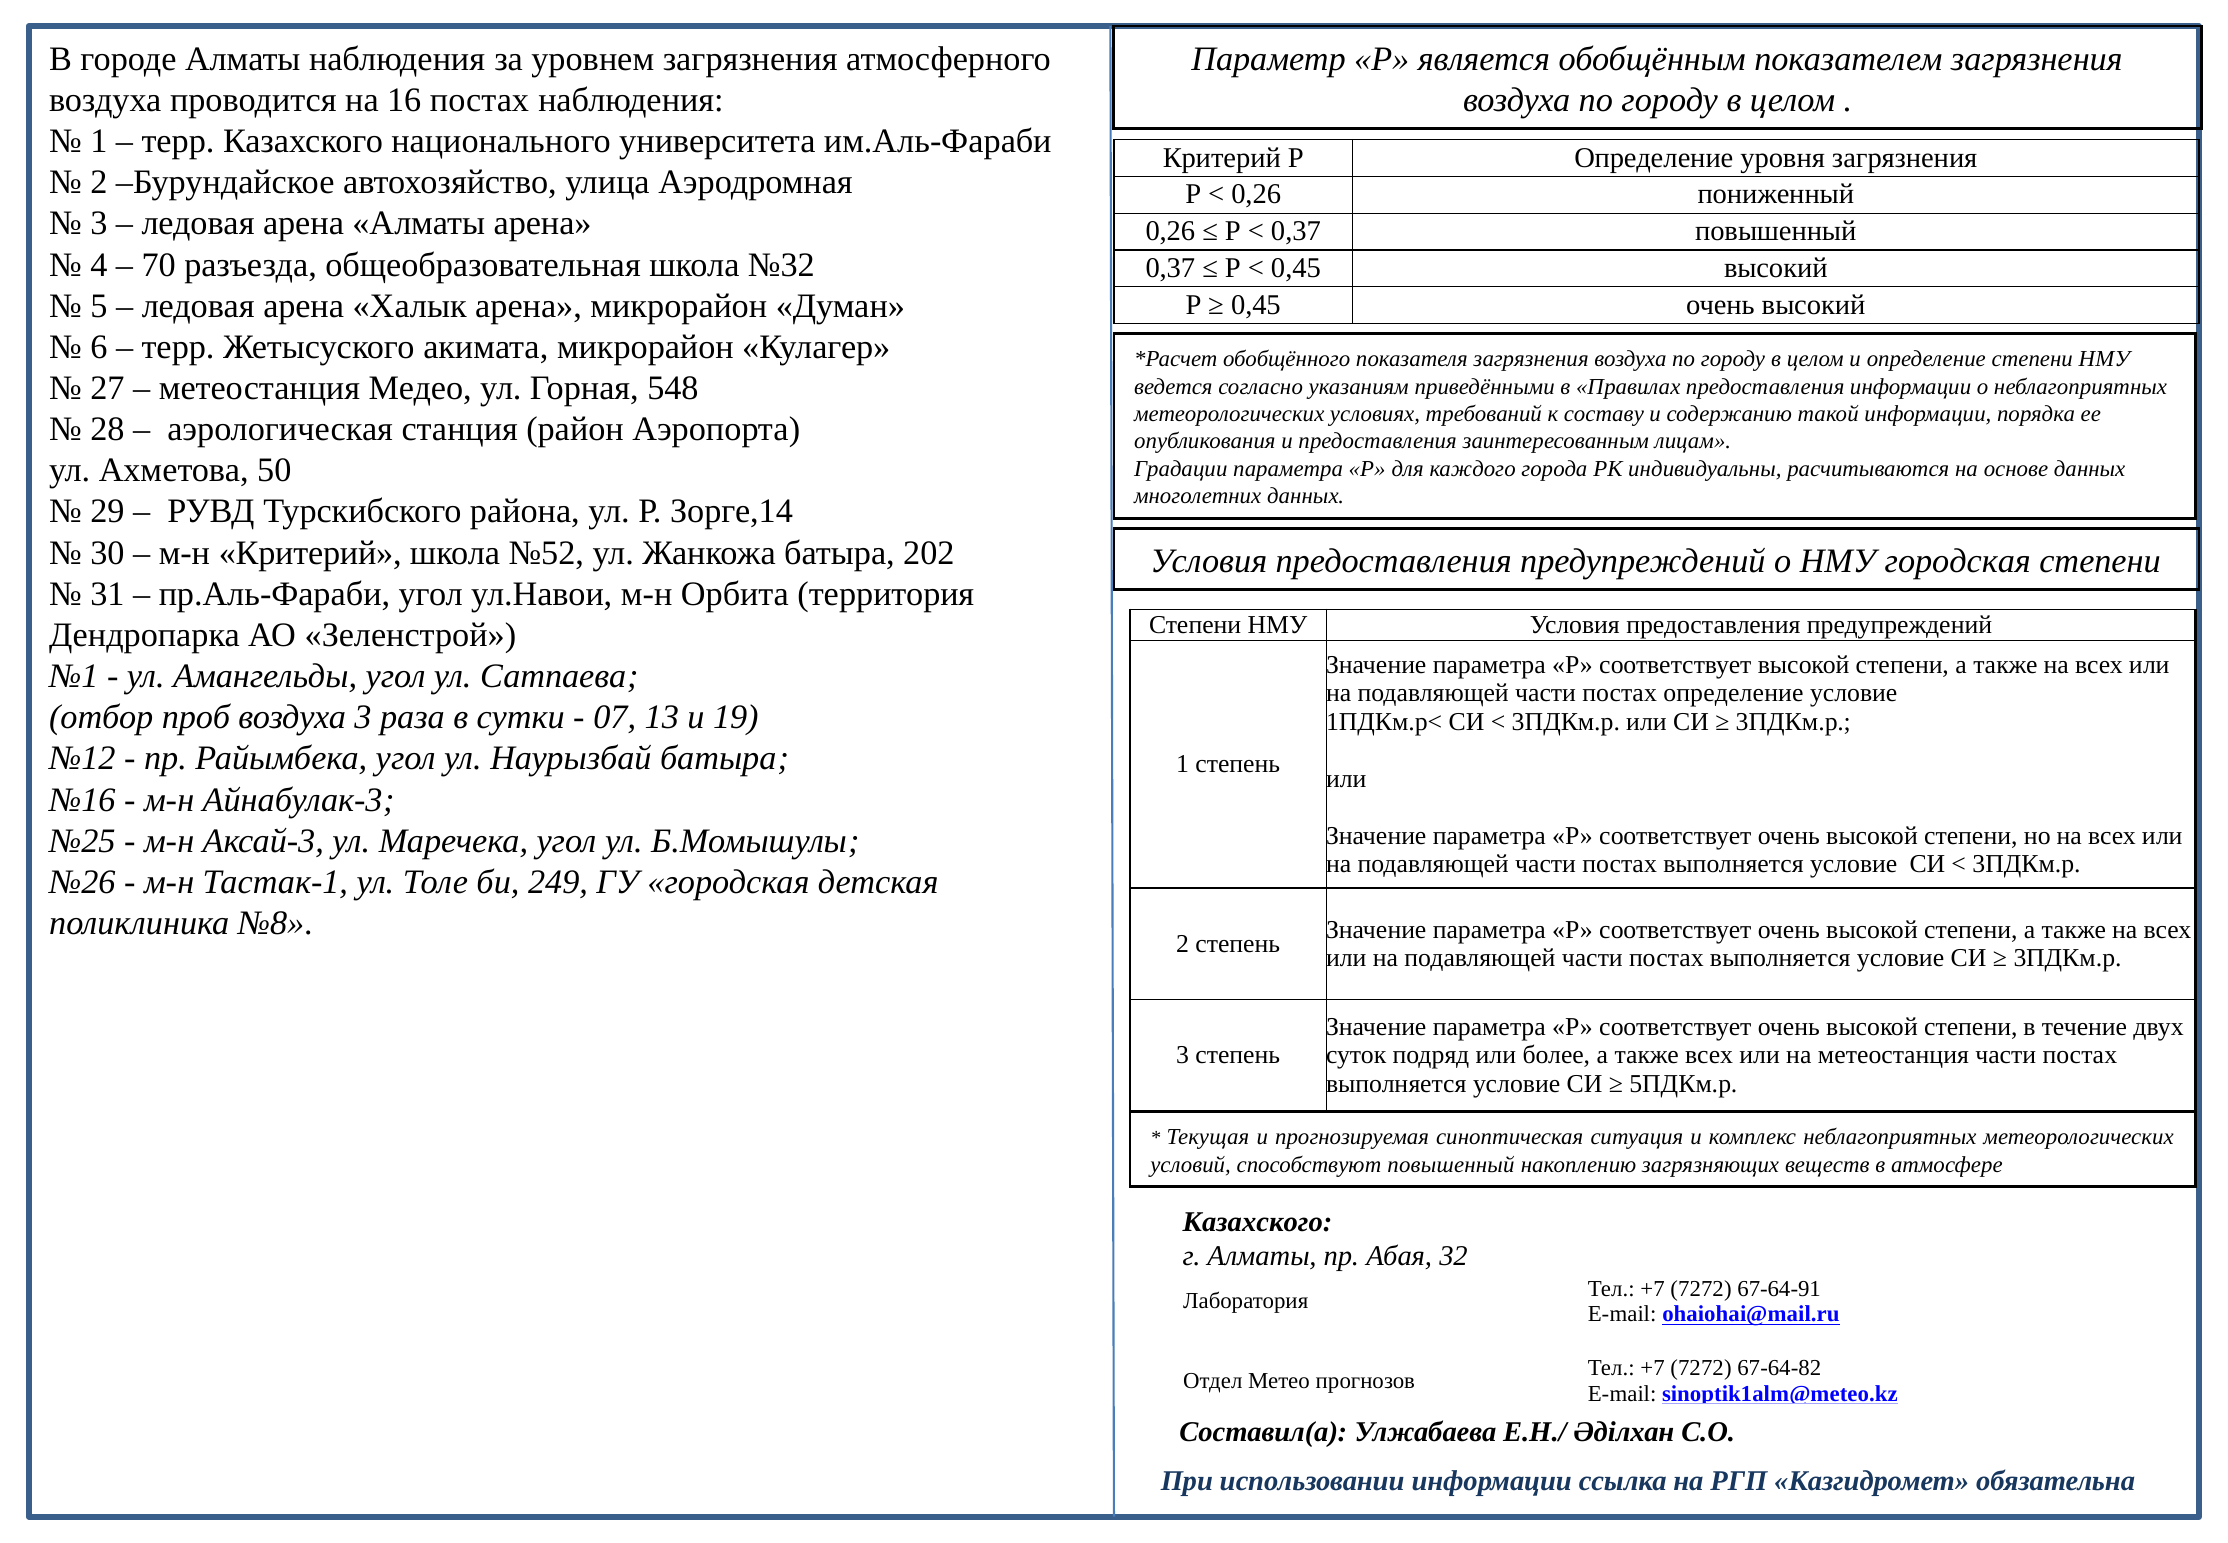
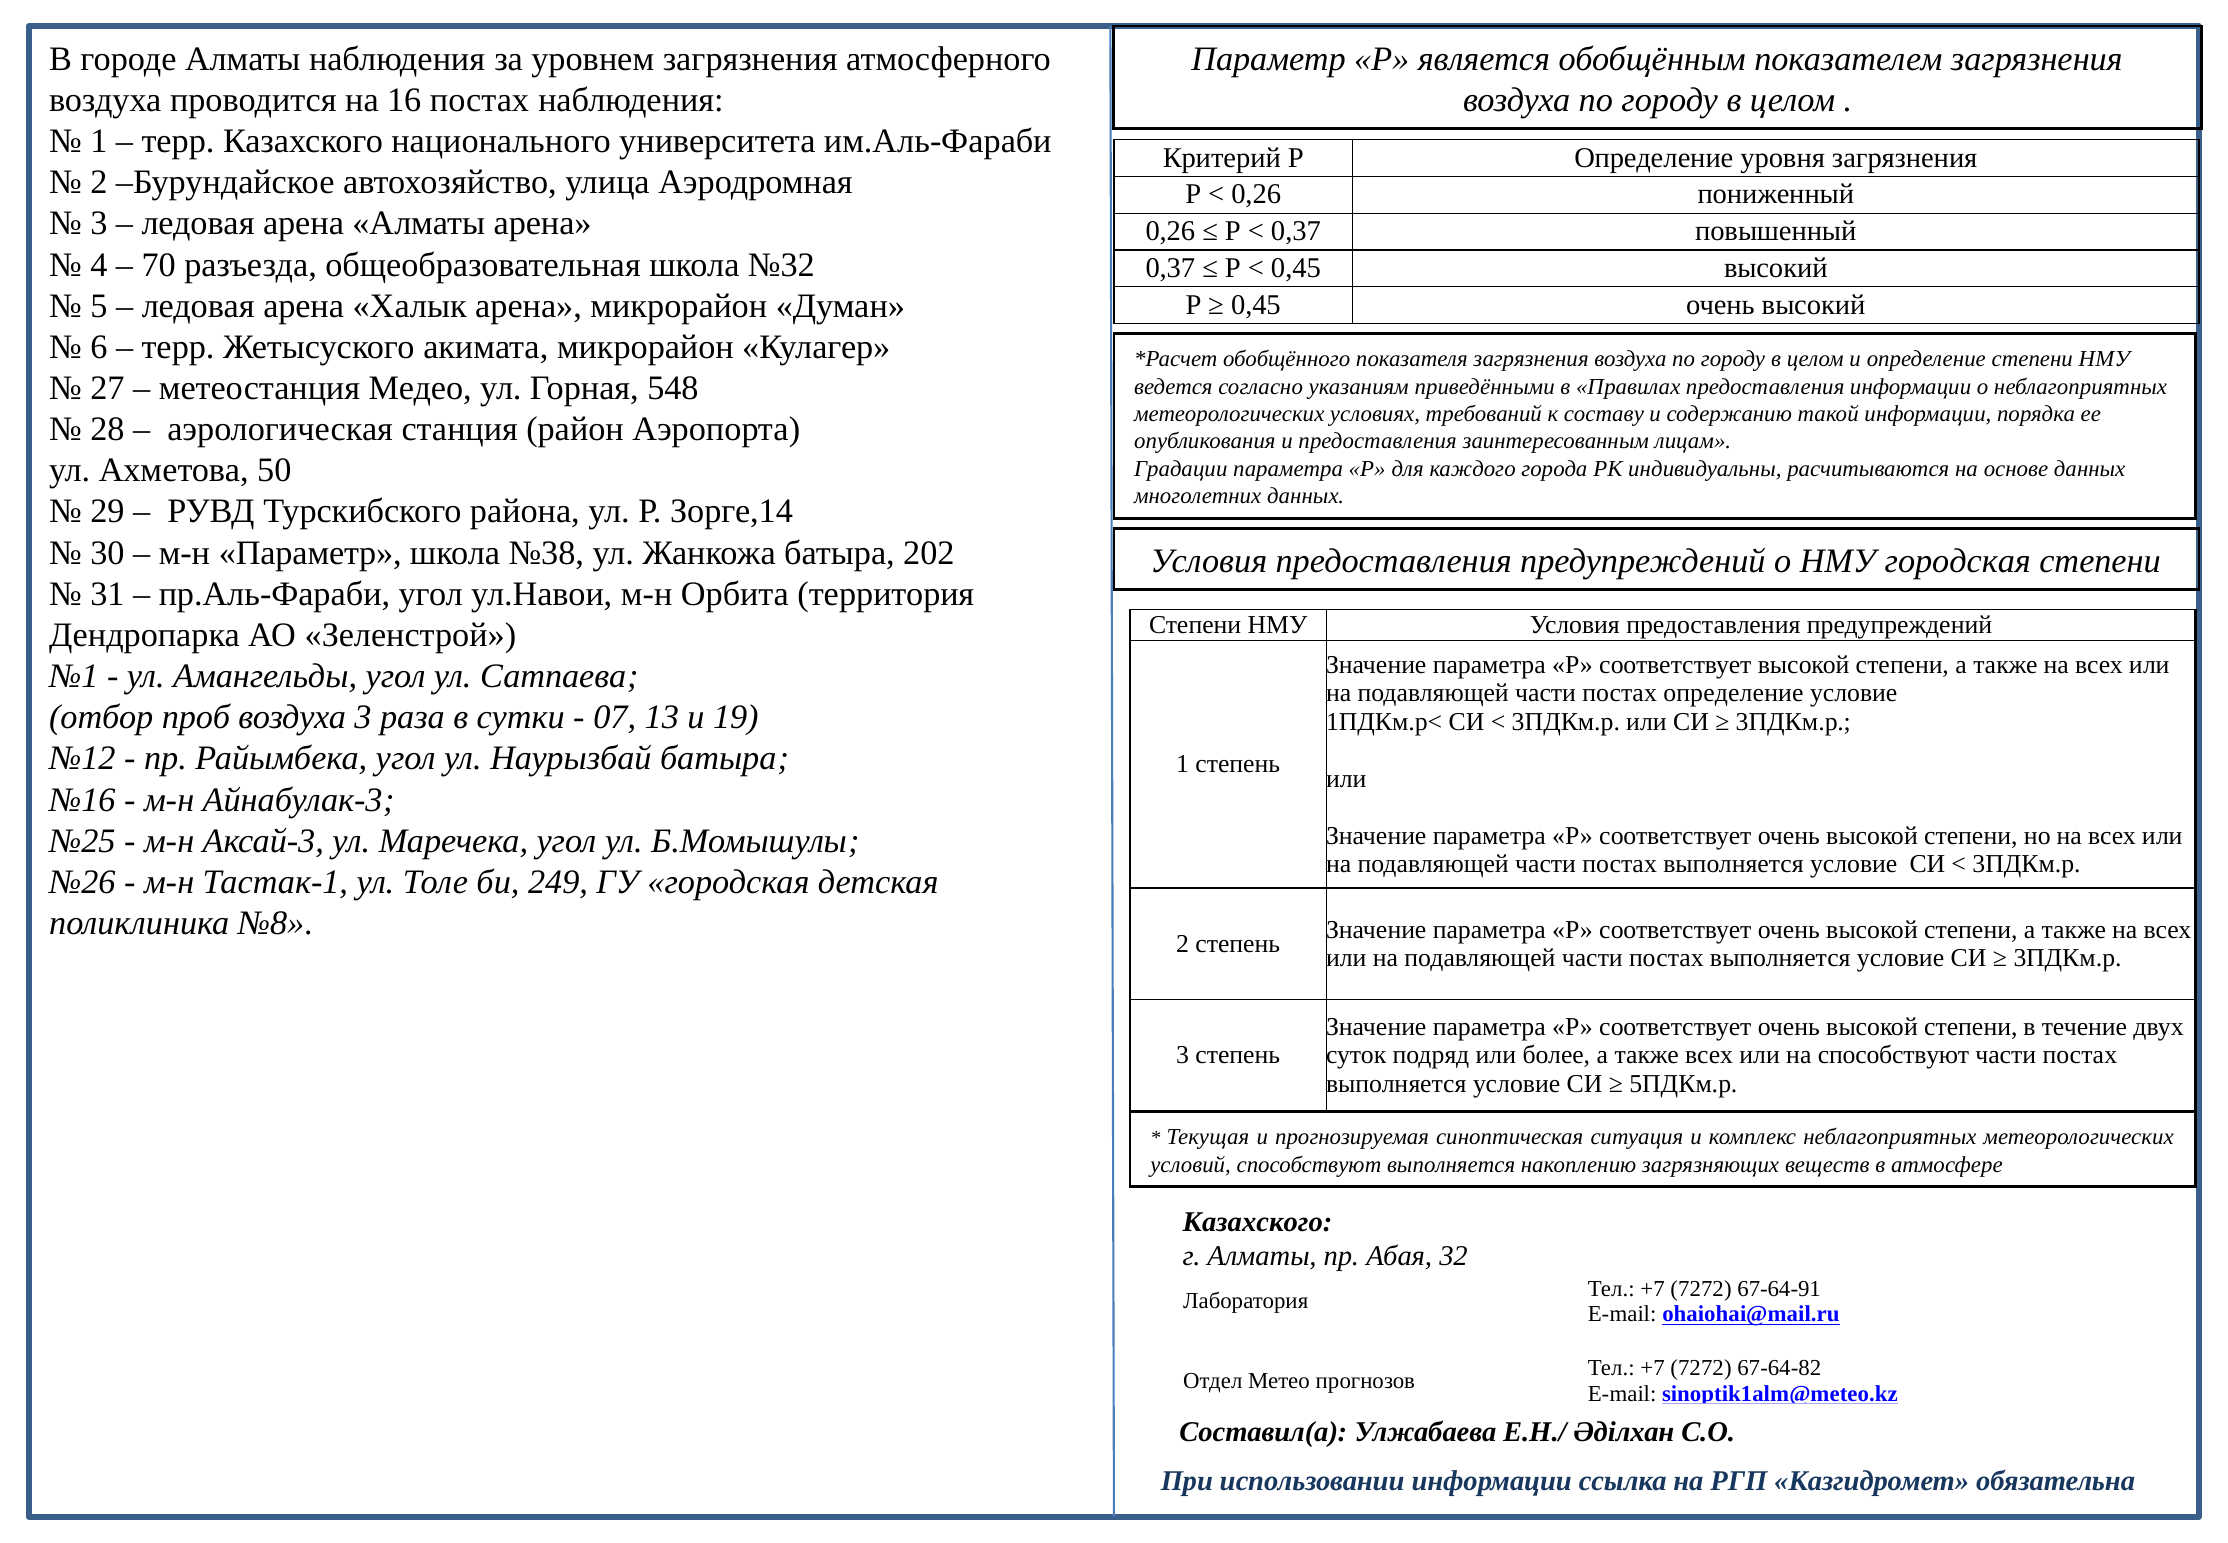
м-н Критерий: Критерий -> Параметр
№52: №52 -> №38
на метеостанция: метеостанция -> способствуют
способствуют повышенный: повышенный -> выполняется
